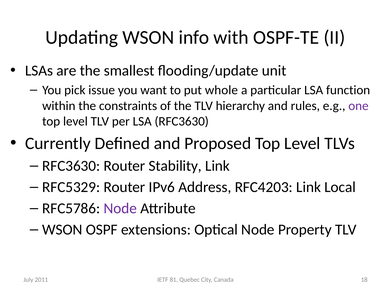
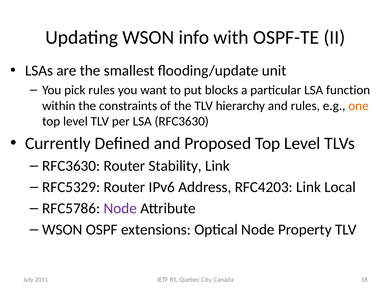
pick issue: issue -> rules
whole: whole -> blocks
one colour: purple -> orange
